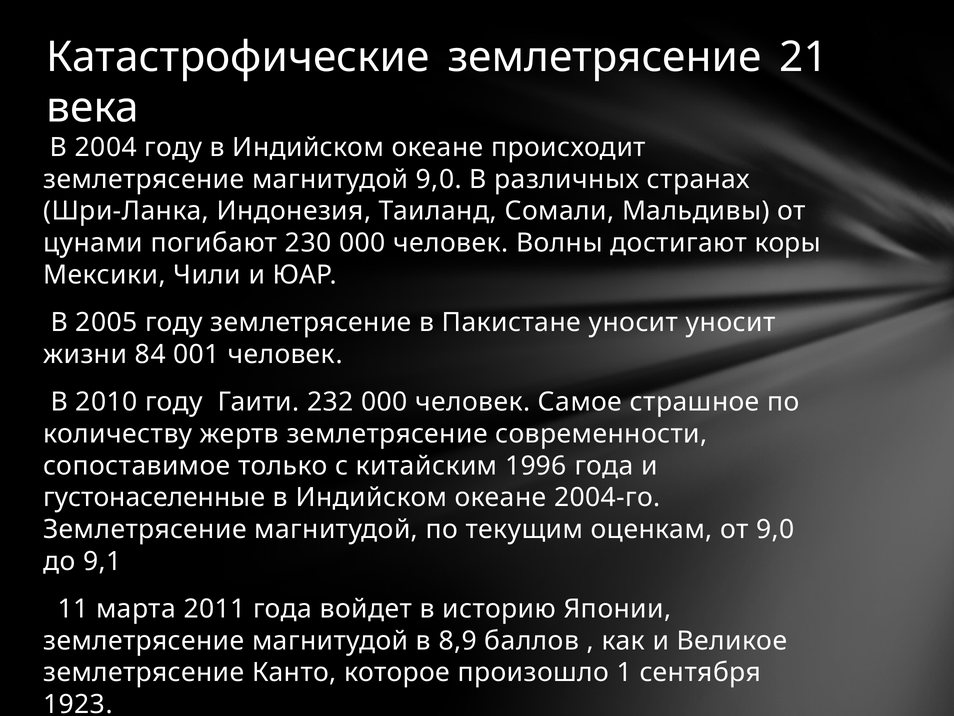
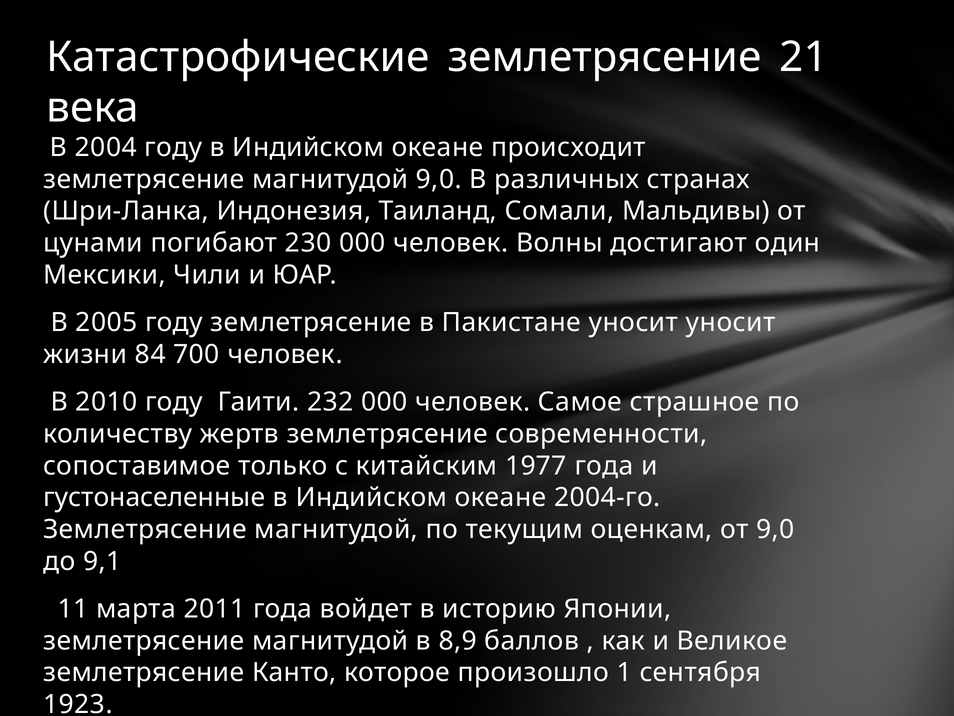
коры: коры -> один
001: 001 -> 700
1996: 1996 -> 1977
